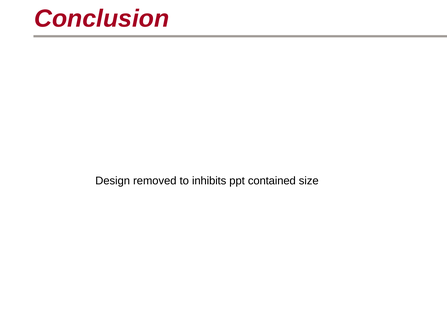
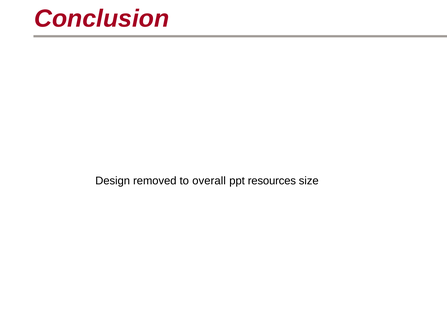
inhibits: inhibits -> overall
contained: contained -> resources
